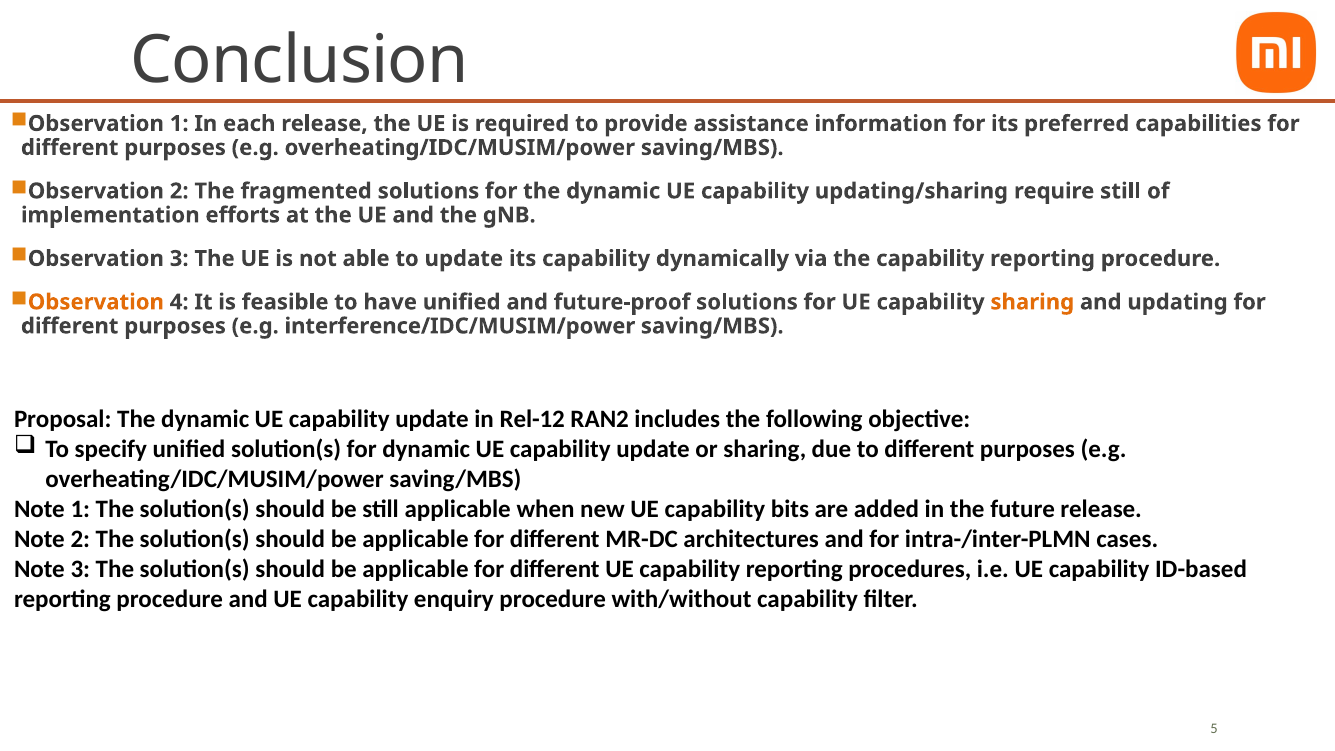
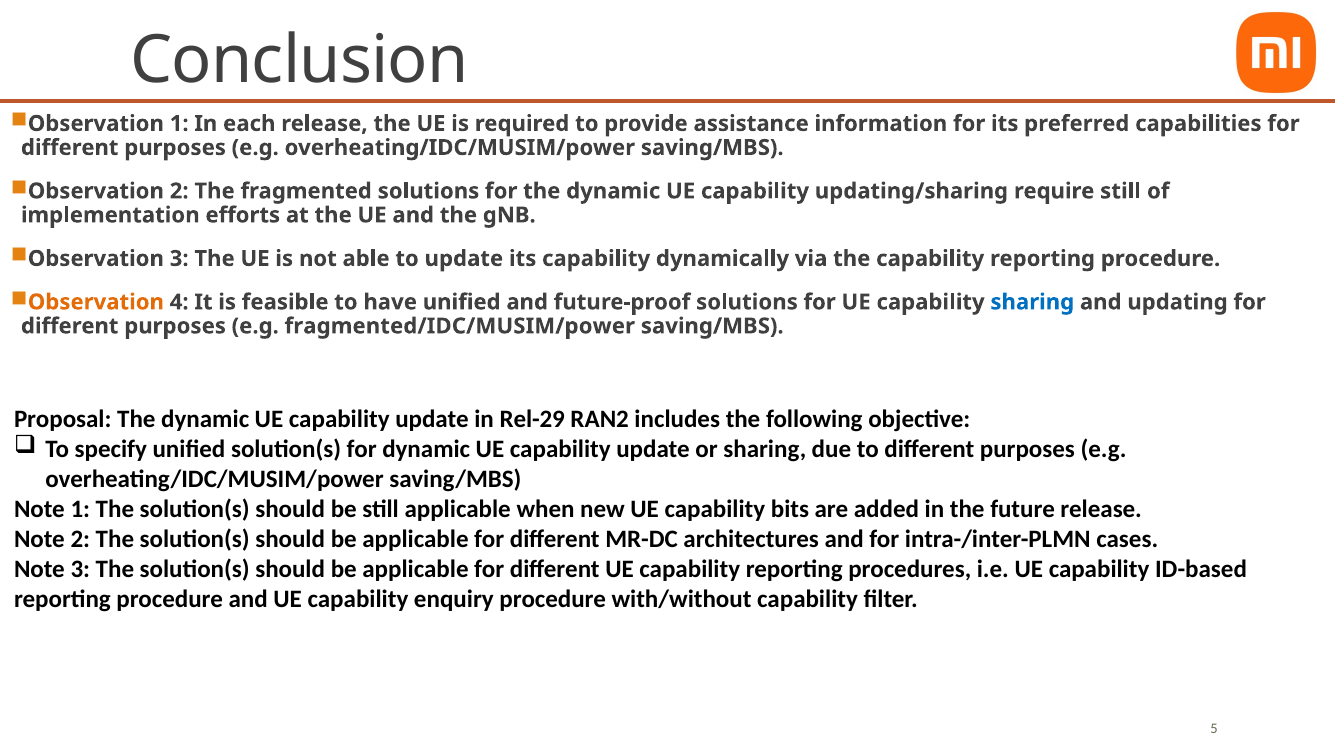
sharing at (1032, 302) colour: orange -> blue
interference/IDC/MUSIM/power: interference/IDC/MUSIM/power -> fragmented/IDC/MUSIM/power
Rel-12: Rel-12 -> Rel-29
